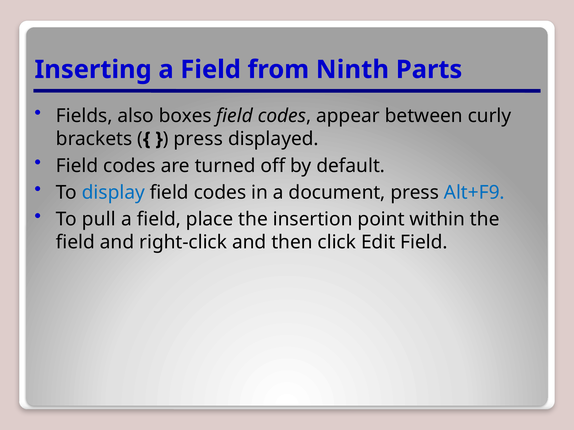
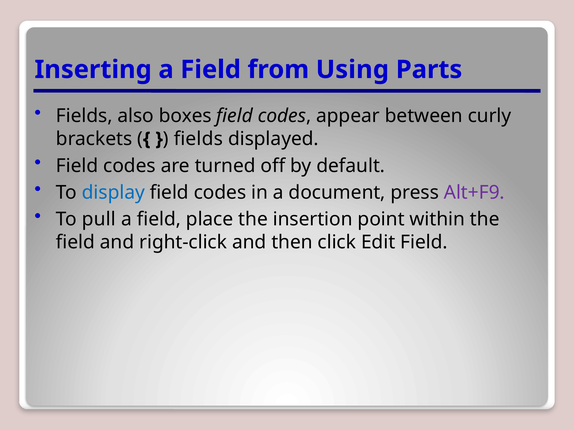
Ninth: Ninth -> Using
press at (198, 139): press -> fields
Alt+F9 colour: blue -> purple
